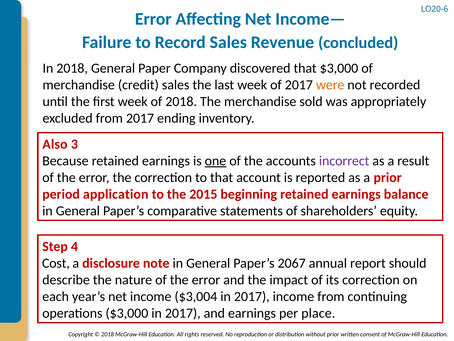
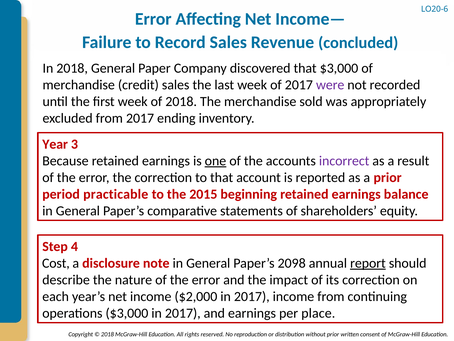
were colour: orange -> purple
Also: Also -> Year
application: application -> practicable
2067: 2067 -> 2098
report underline: none -> present
$3,004: $3,004 -> $2,000
